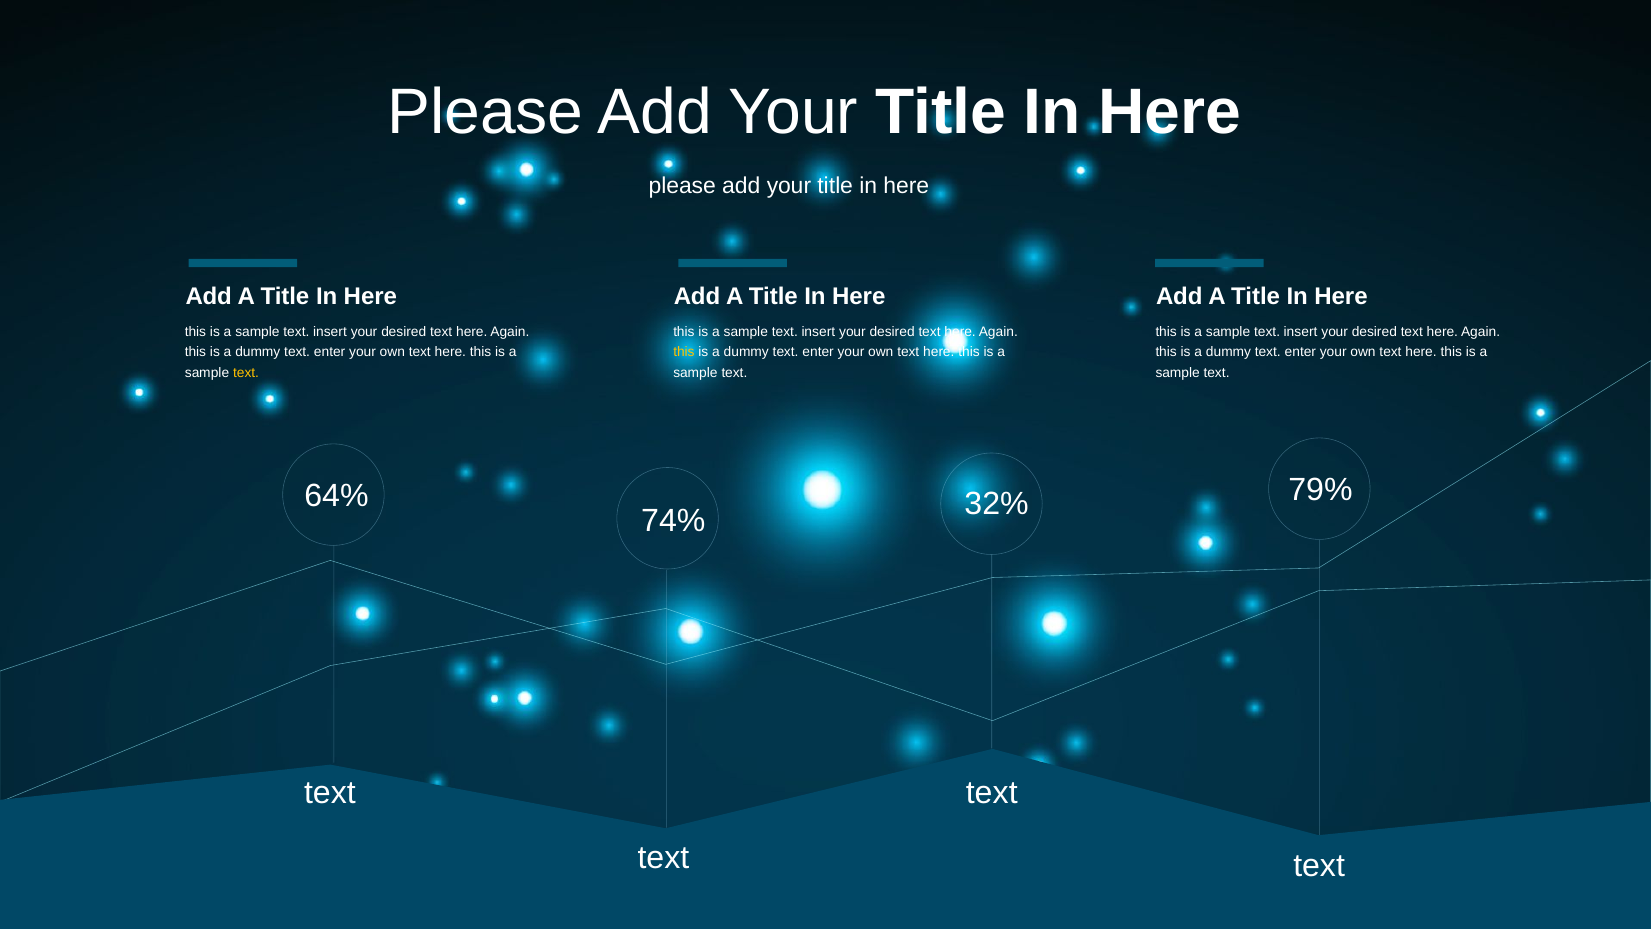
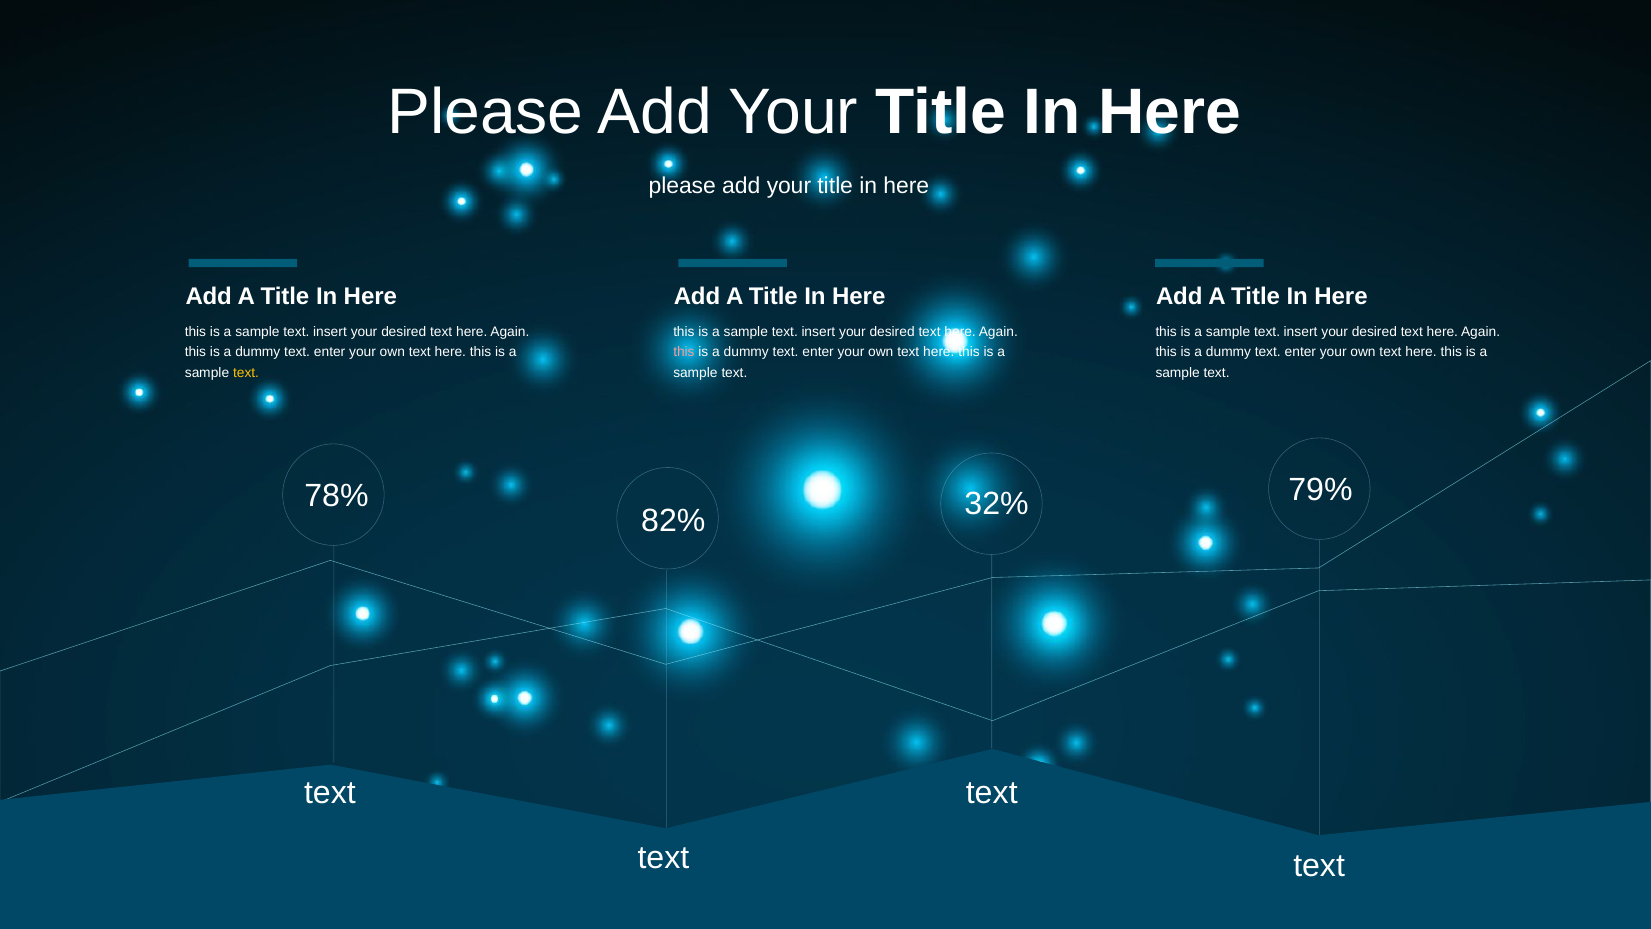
this at (684, 352) colour: yellow -> pink
64%: 64% -> 78%
74%: 74% -> 82%
